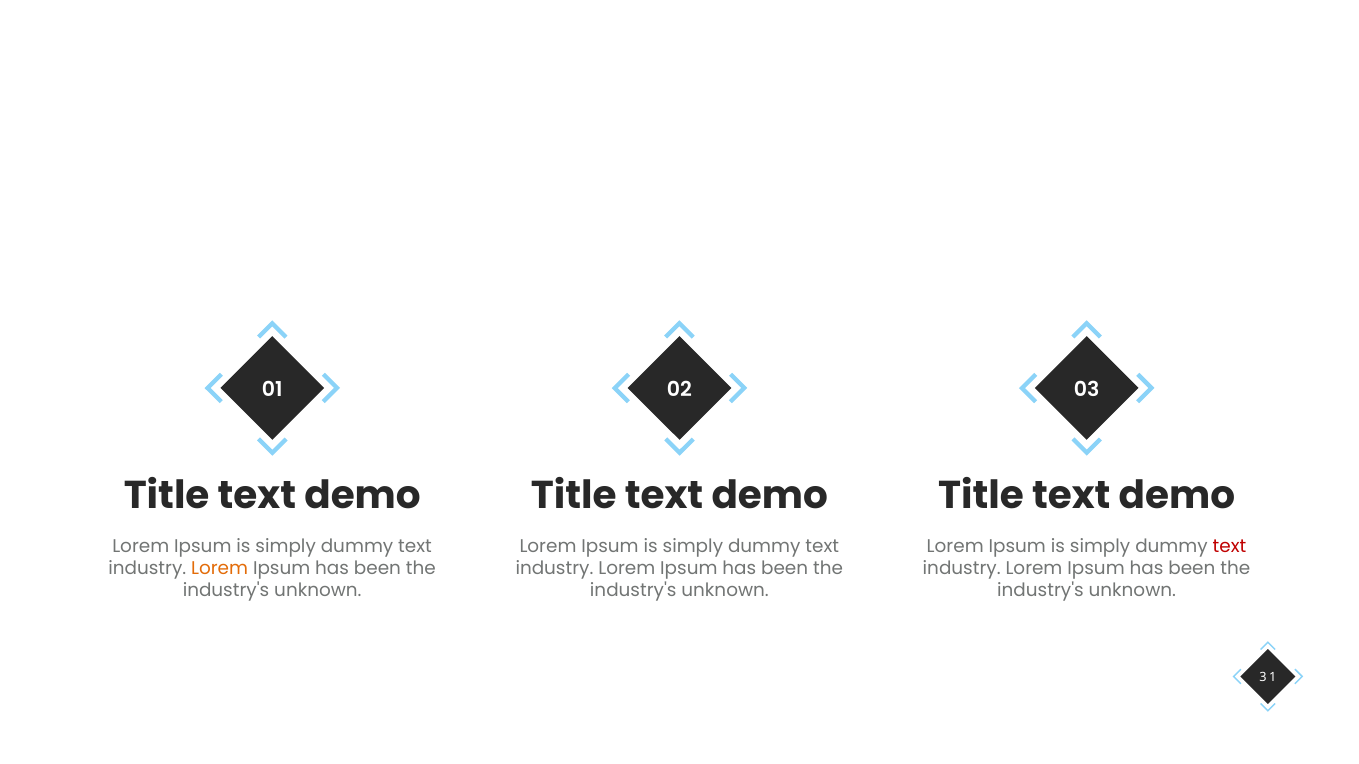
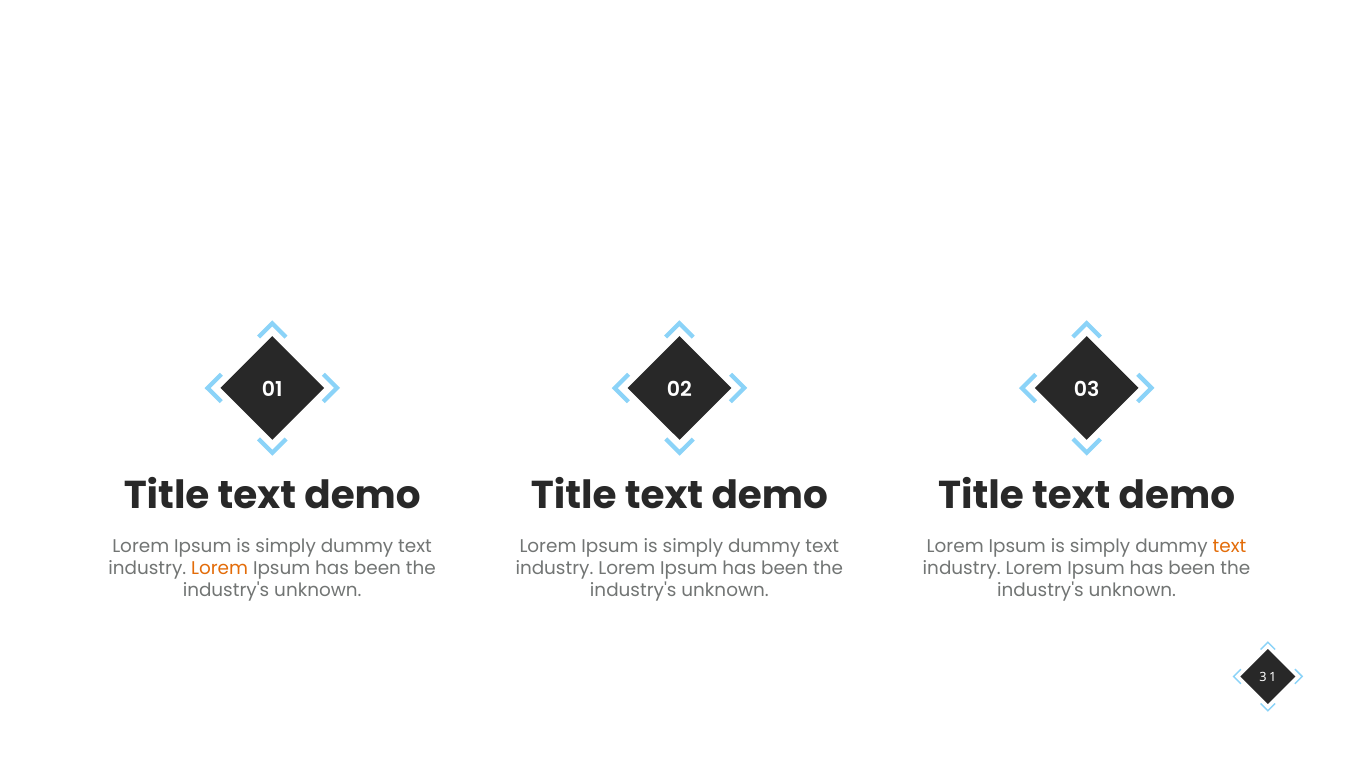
text at (1229, 546) colour: red -> orange
